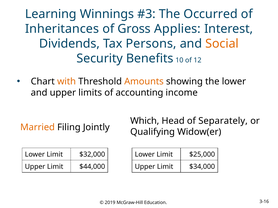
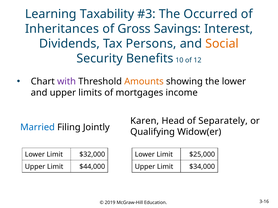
Winnings: Winnings -> Taxability
Applies: Applies -> Savings
with colour: orange -> purple
accounting: accounting -> mortgages
Which: Which -> Karen
Married colour: orange -> blue
